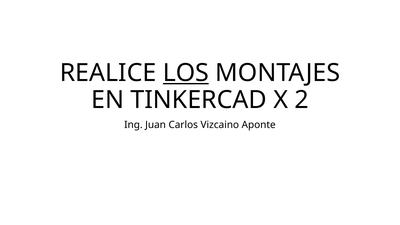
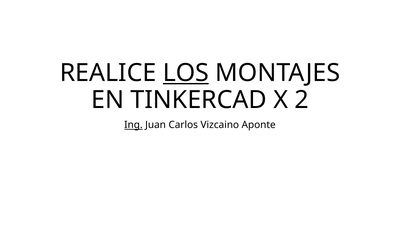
Ing underline: none -> present
